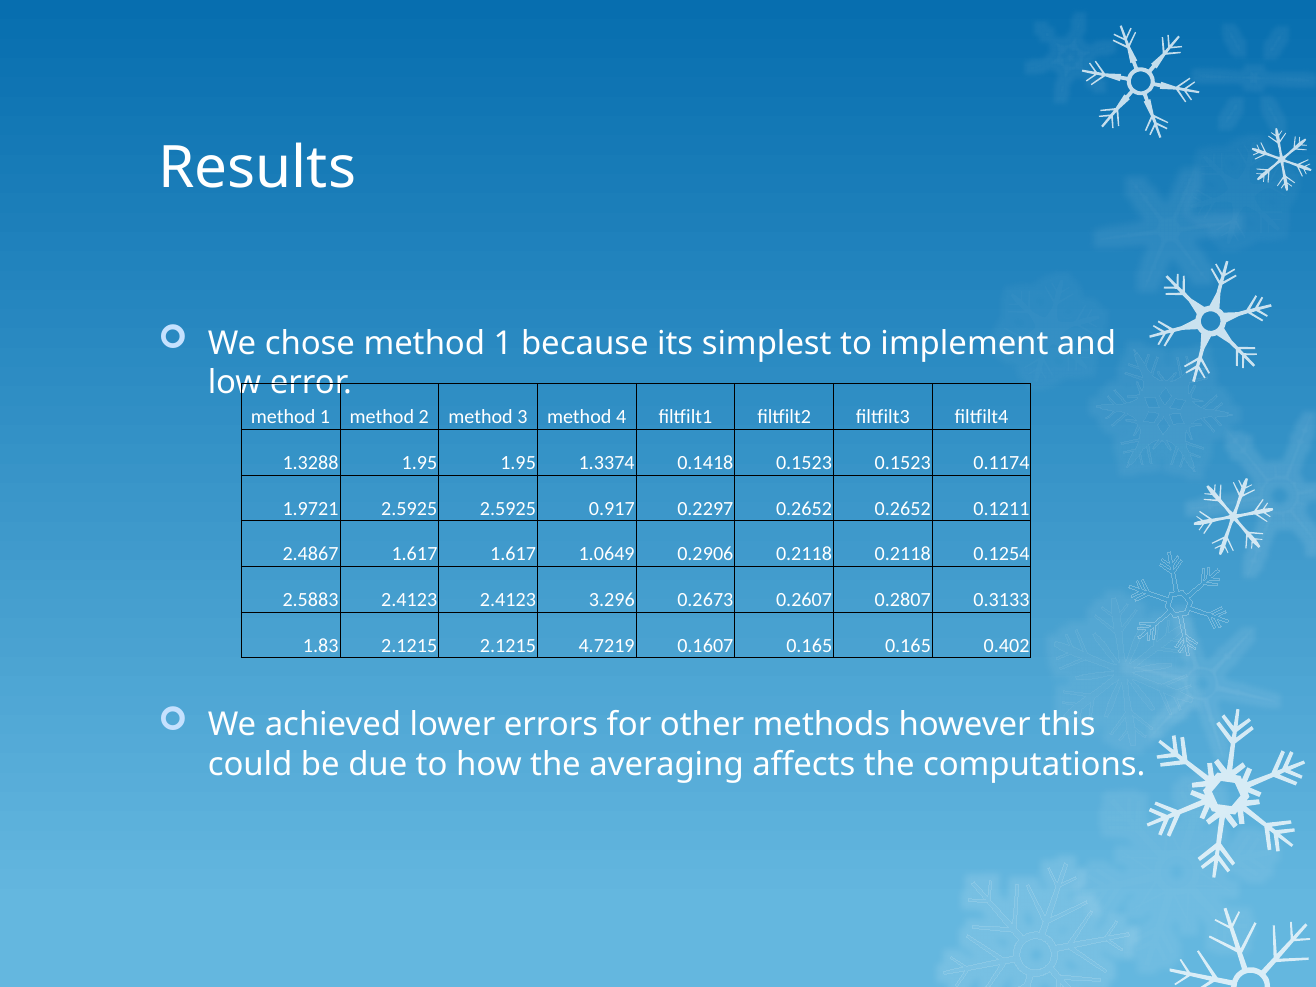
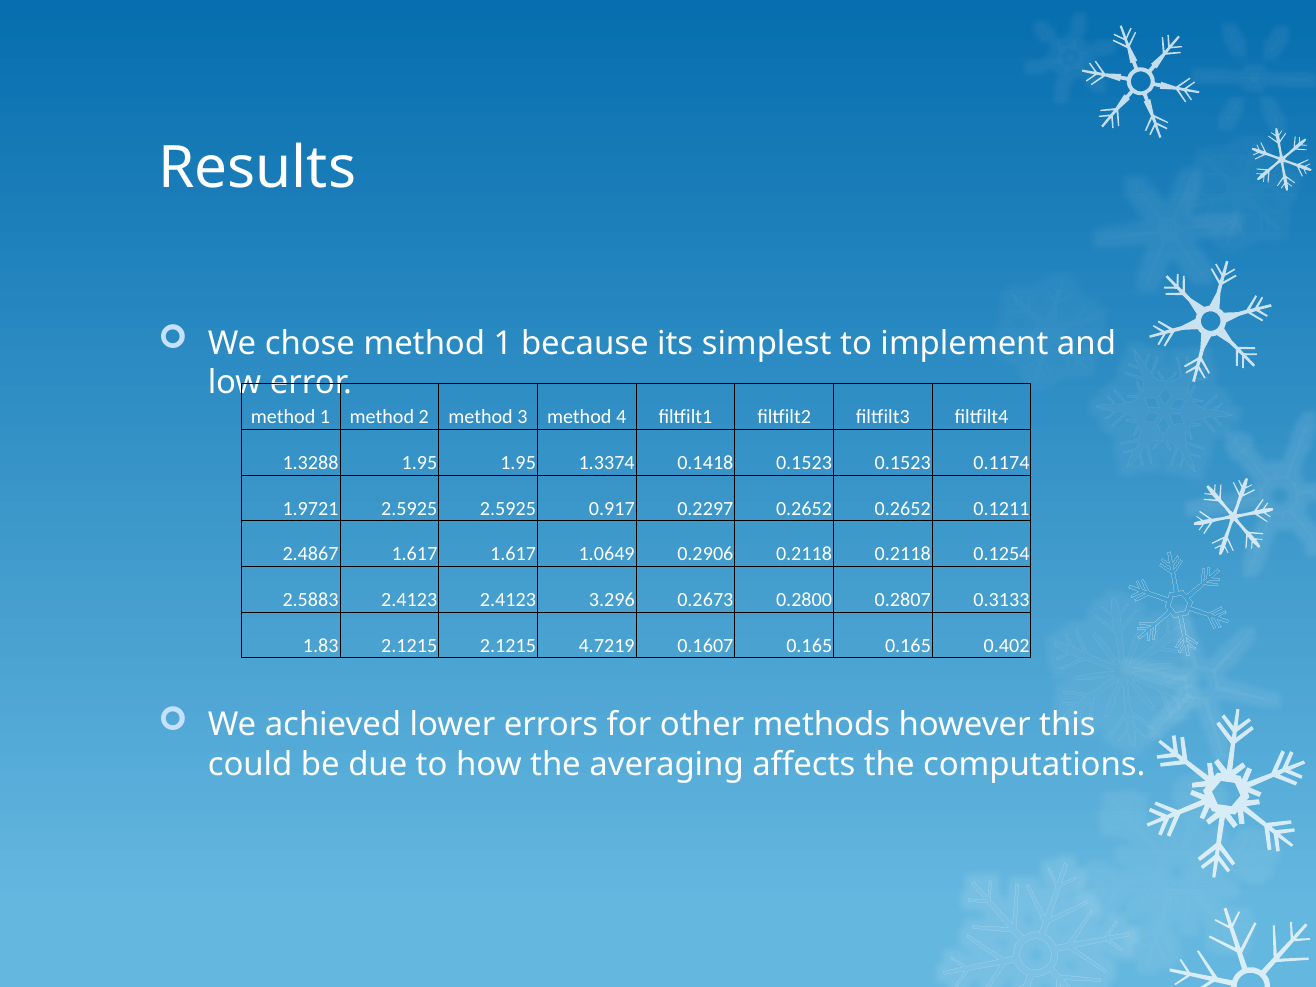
0.2607: 0.2607 -> 0.2800
